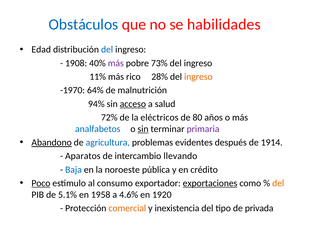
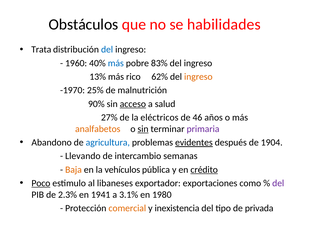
Obstáculos colour: blue -> black
Edad: Edad -> Trata
1908: 1908 -> 1960
más at (116, 63) colour: purple -> blue
73%: 73% -> 83%
11%: 11% -> 13%
28%: 28% -> 62%
64%: 64% -> 25%
94%: 94% -> 90%
72%: 72% -> 27%
80: 80 -> 46
analfabetos colour: blue -> orange
Abandono underline: present -> none
evidentes underline: none -> present
1914: 1914 -> 1904
Aparatos: Aparatos -> Llevando
llevando: llevando -> semanas
Baja colour: blue -> orange
noroeste: noroeste -> vehículos
crédito underline: none -> present
consumo: consumo -> libaneses
exportaciones underline: present -> none
del at (278, 183) colour: orange -> purple
5.1%: 5.1% -> 2.3%
1958: 1958 -> 1941
4.6%: 4.6% -> 3.1%
1920: 1920 -> 1980
